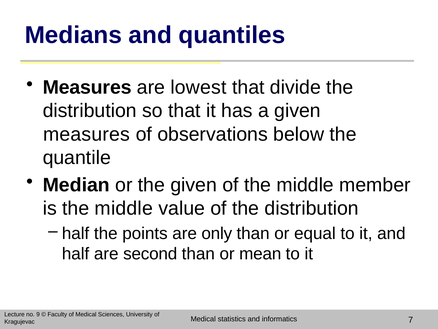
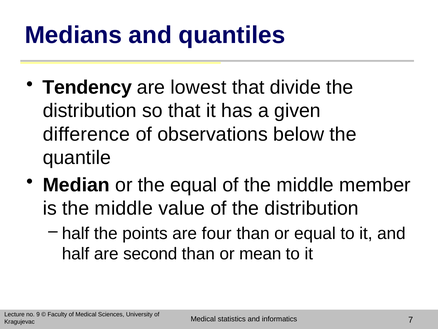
Measures at (87, 87): Measures -> Tendency
measures at (86, 134): measures -> difference
the given: given -> equal
only: only -> four
